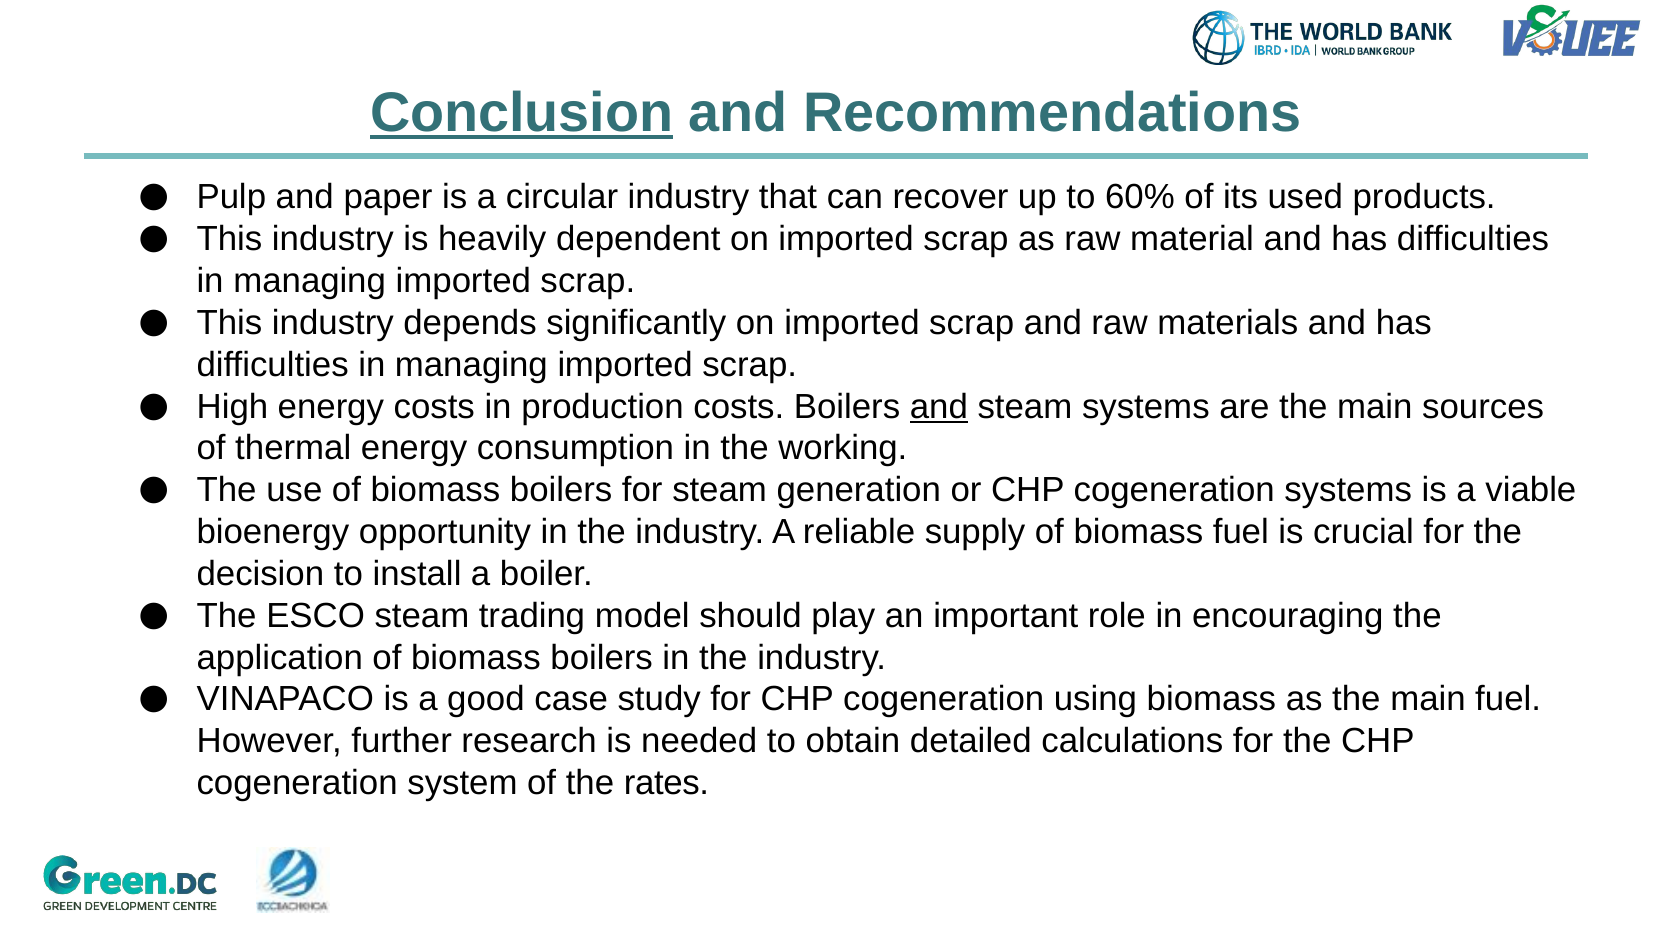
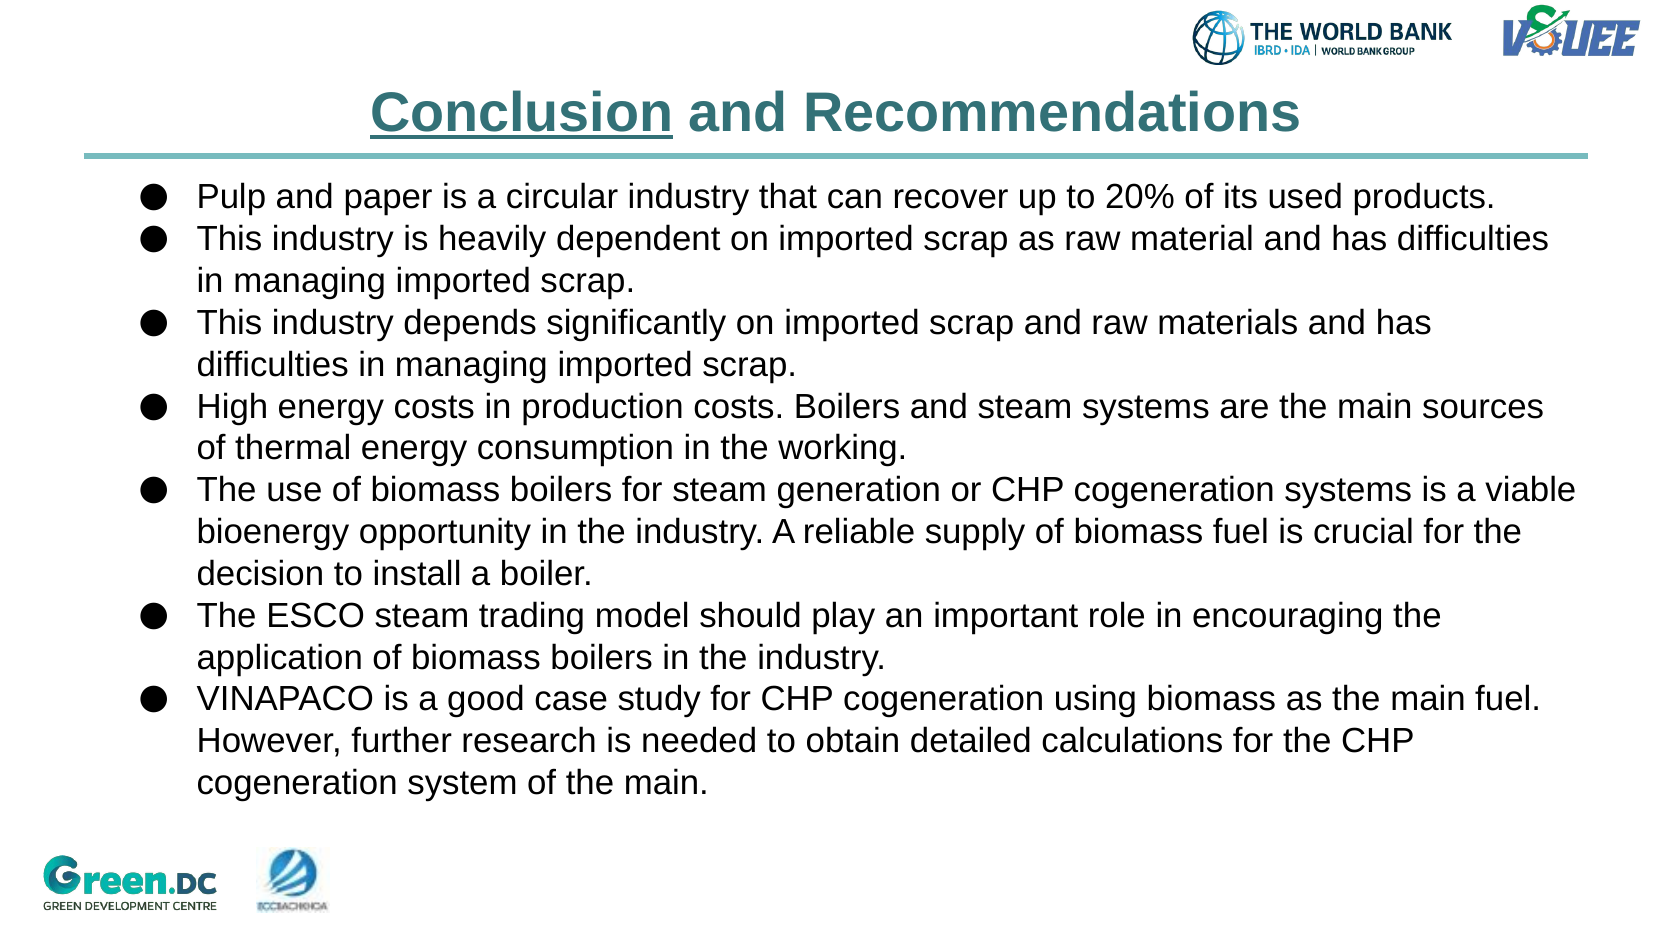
60%: 60% -> 20%
and at (939, 406) underline: present -> none
of the rates: rates -> main
